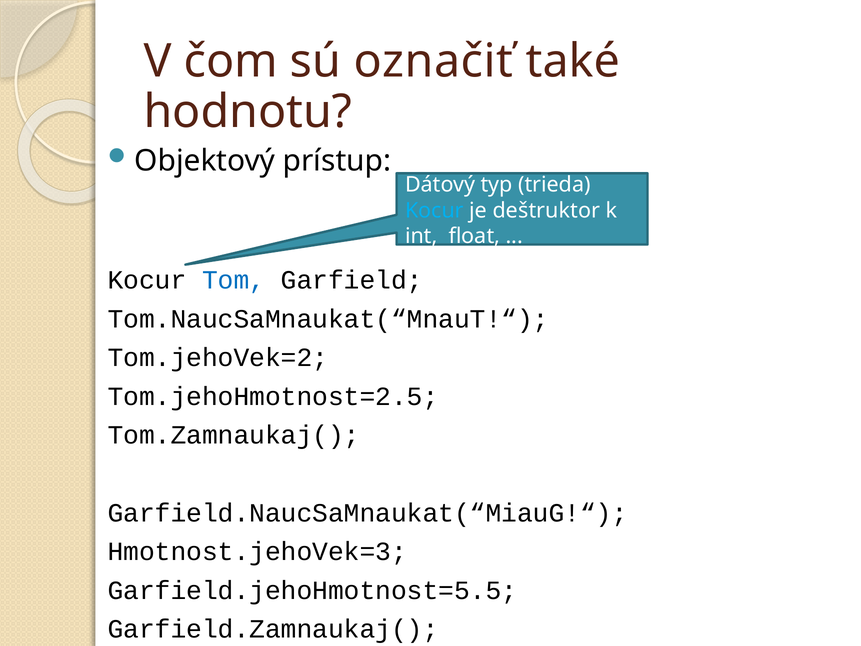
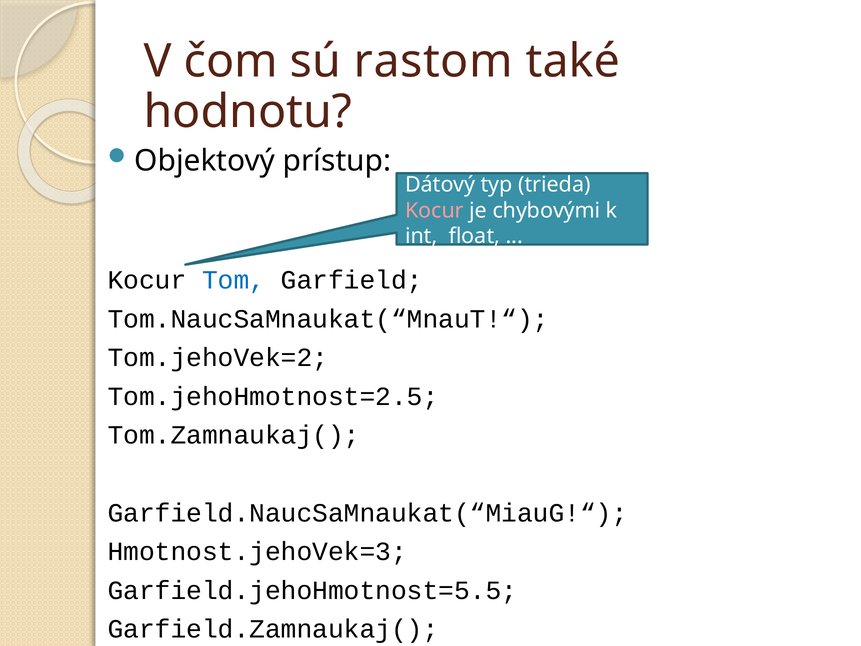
označiť: označiť -> rastom
Kocur at (434, 210) colour: light blue -> pink
deštruktor: deštruktor -> chybovými
